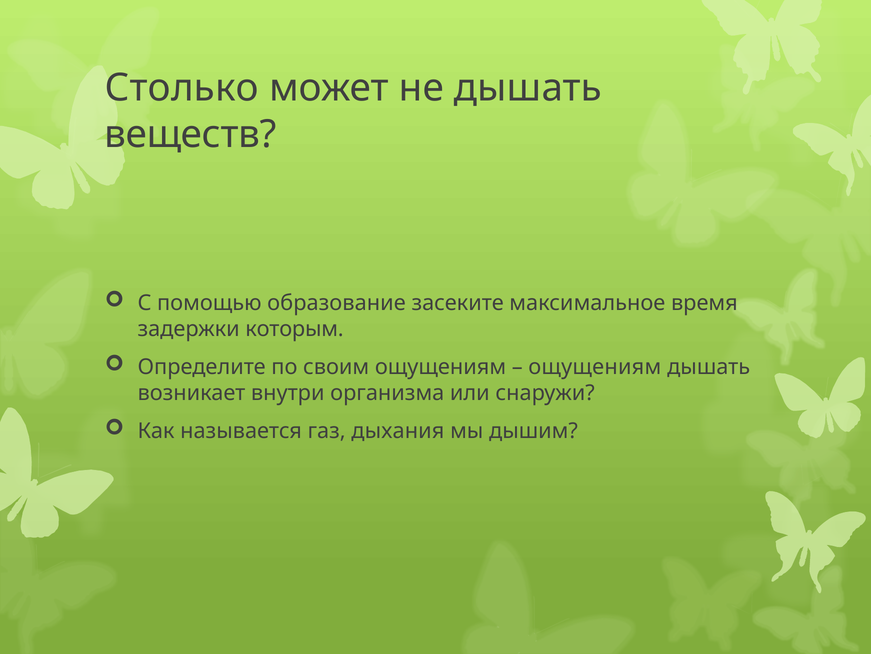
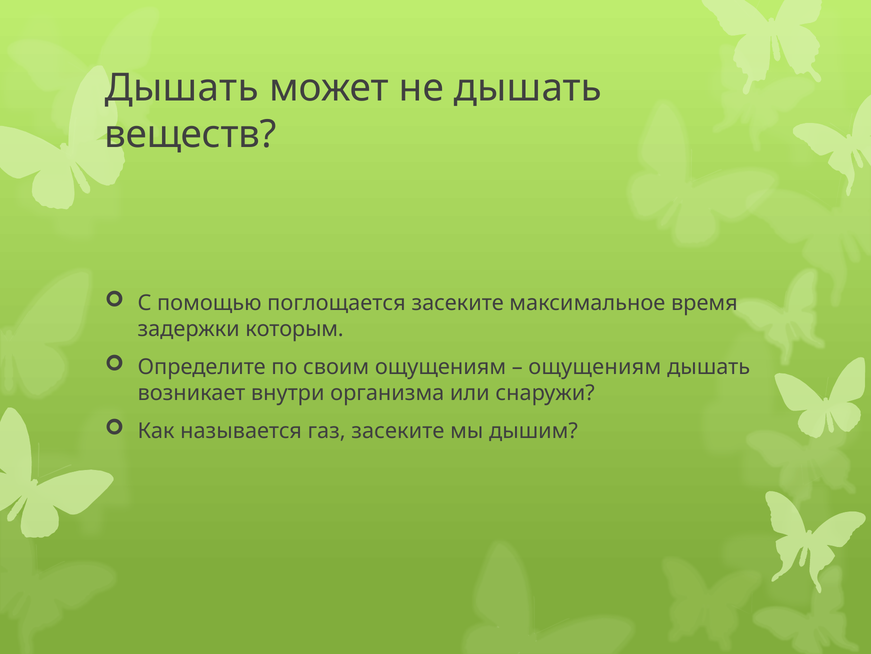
Столько at (182, 88): Столько -> Дышать
образование: образование -> поглощается
газ дыхания: дыхания -> засеките
